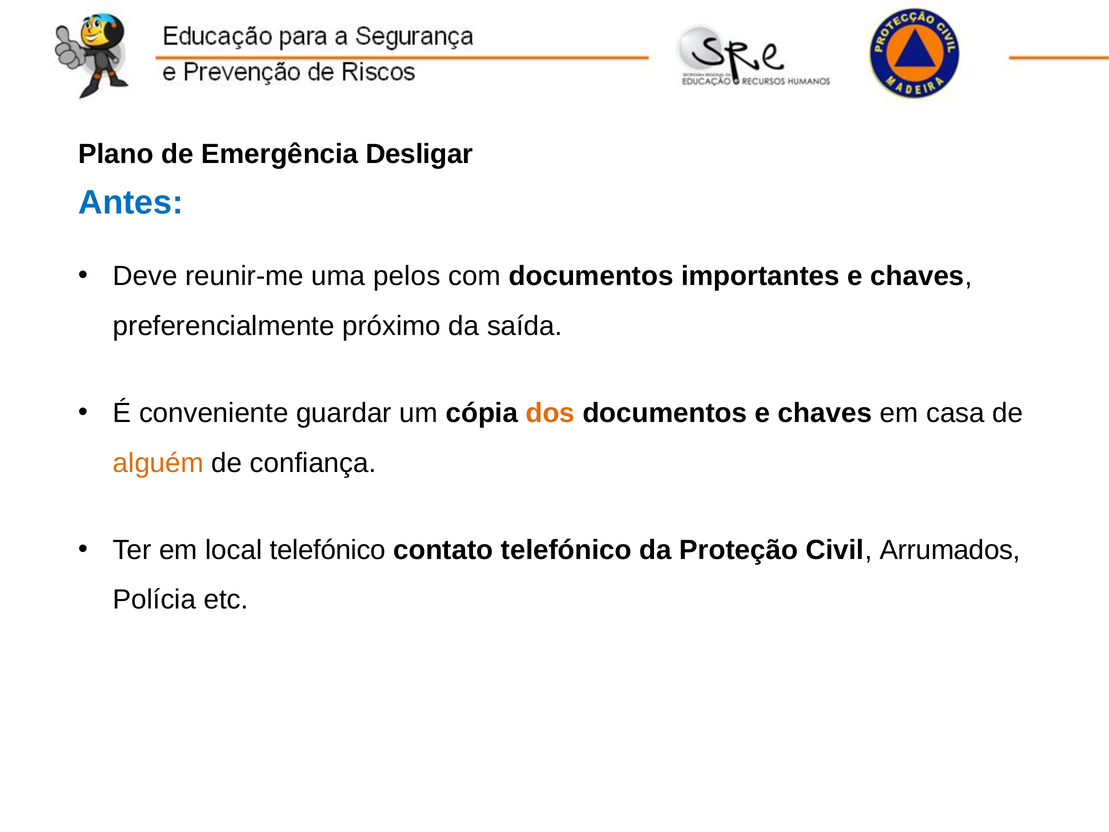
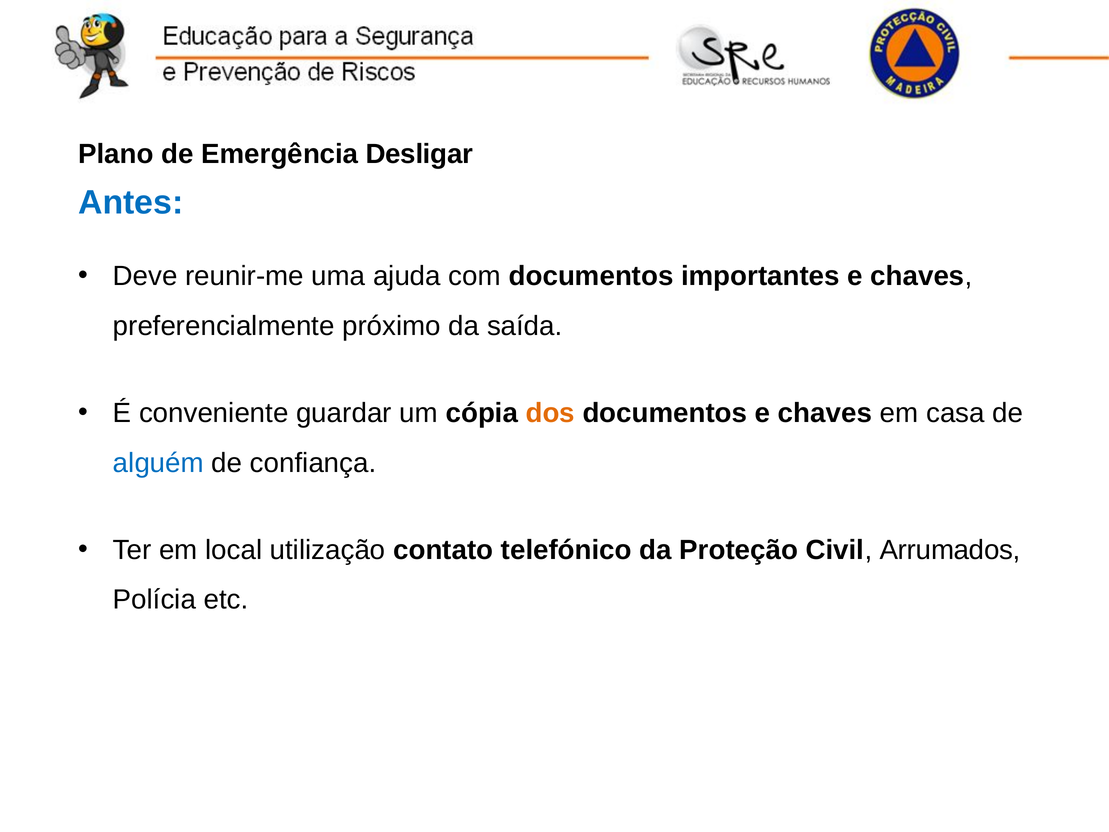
pelos: pelos -> ajuda
alguém colour: orange -> blue
local telefónico: telefónico -> utilização
